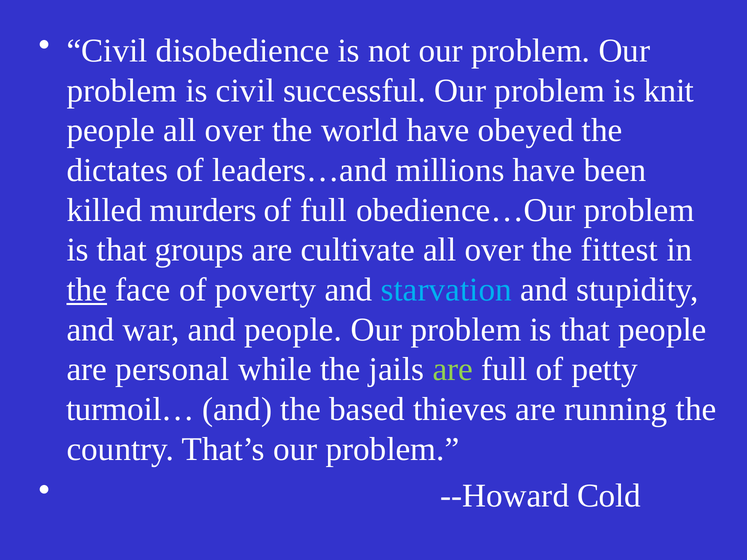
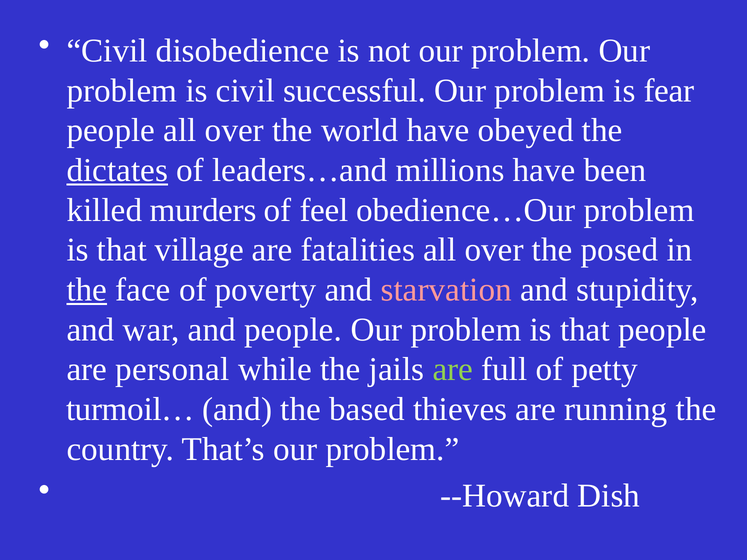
knit: knit -> fear
dictates underline: none -> present
of full: full -> feel
groups: groups -> village
cultivate: cultivate -> fatalities
fittest: fittest -> posed
starvation colour: light blue -> pink
Cold: Cold -> Dish
